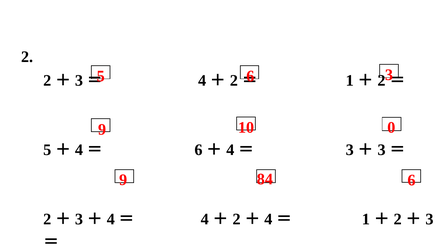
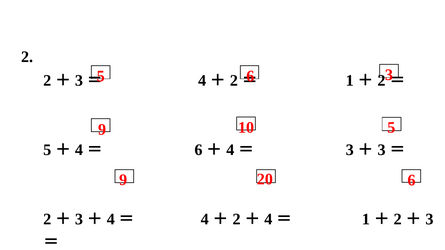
10 0: 0 -> 5
84: 84 -> 20
